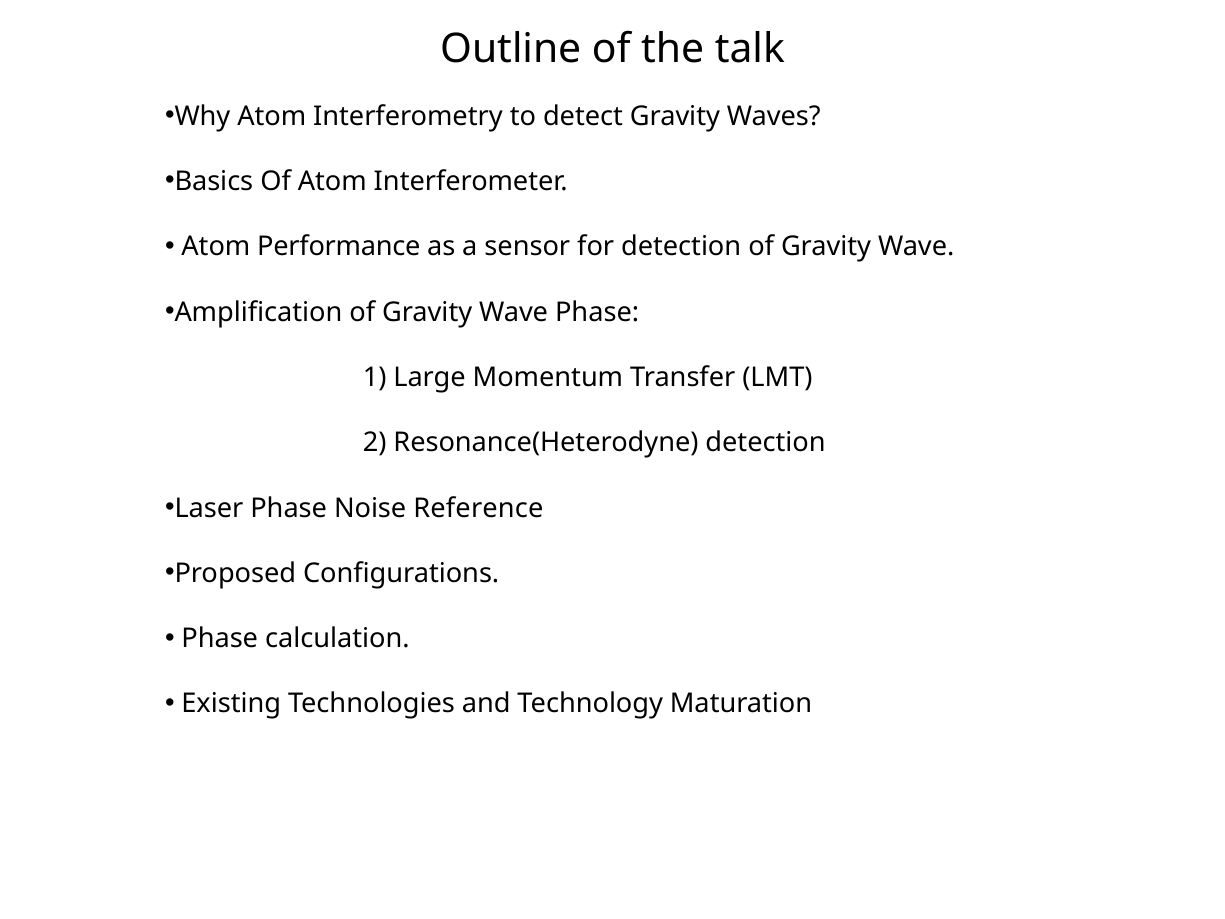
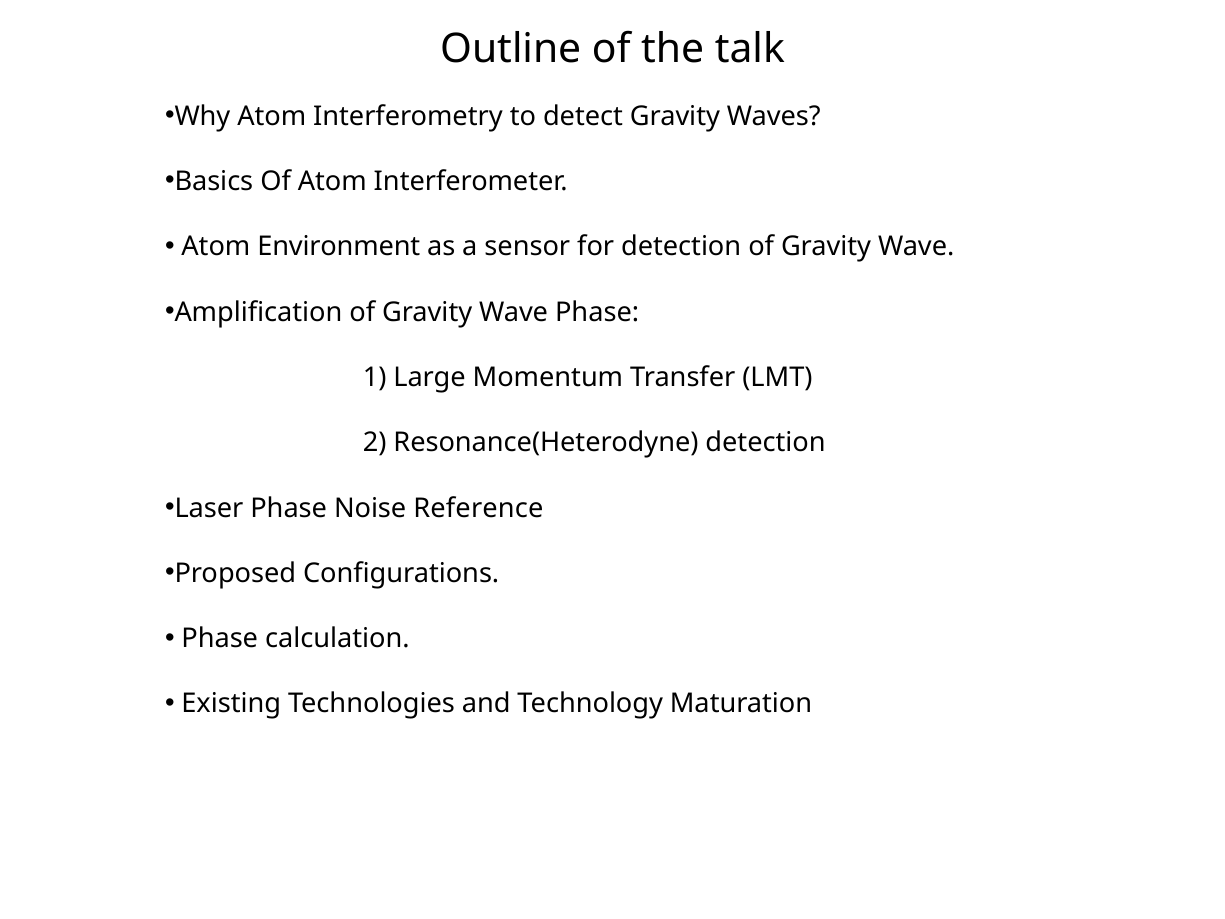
Performance: Performance -> Environment
